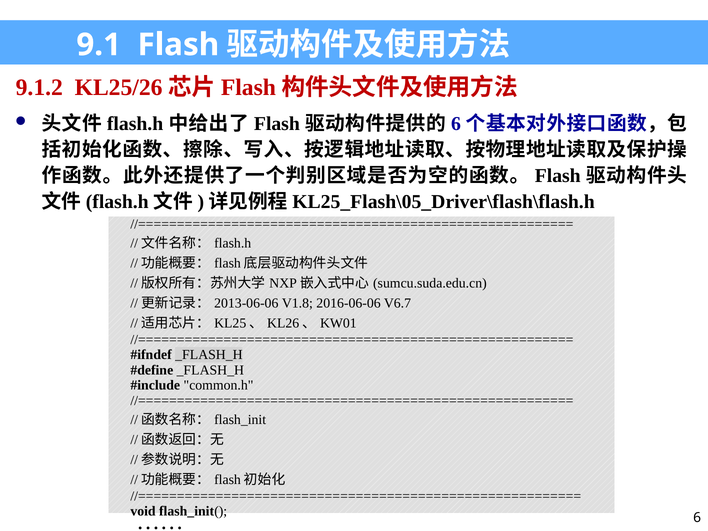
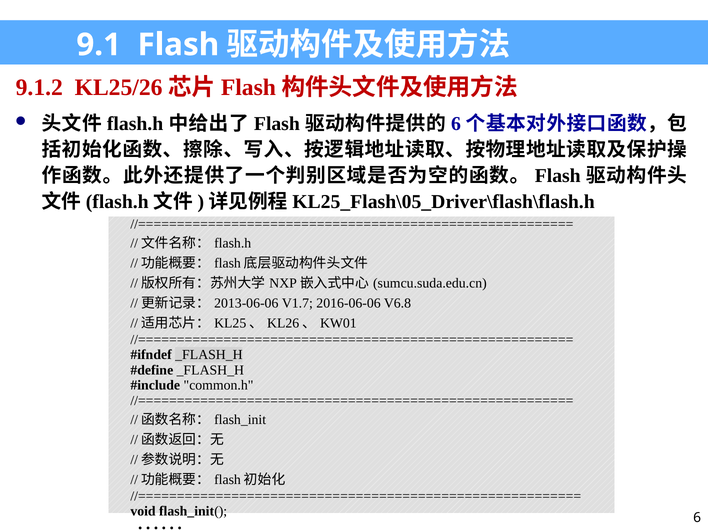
V1.8: V1.8 -> V1.7
V6.7: V6.7 -> V6.8
